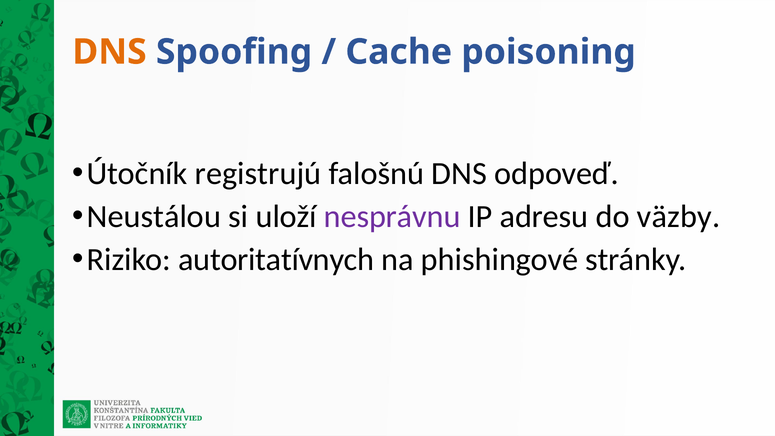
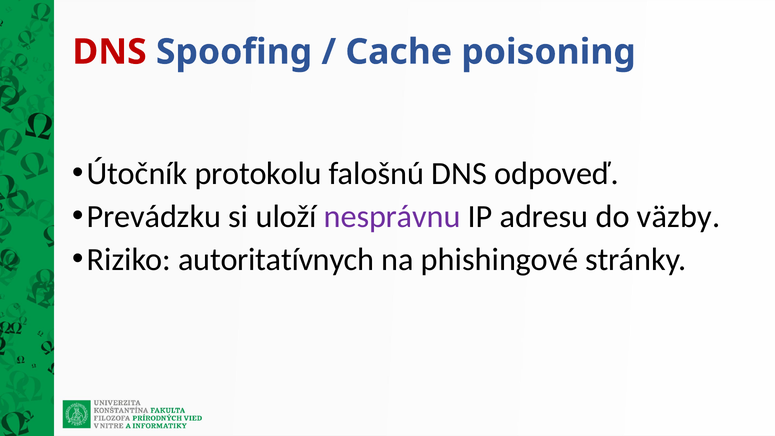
DNS at (109, 52) colour: orange -> red
registrujú: registrujú -> protokolu
Neustálou: Neustálou -> Prevádzku
